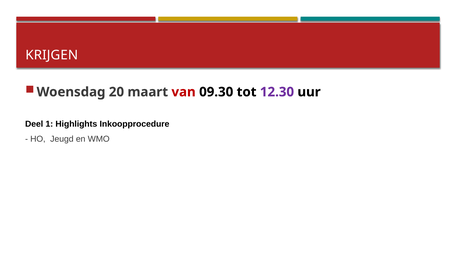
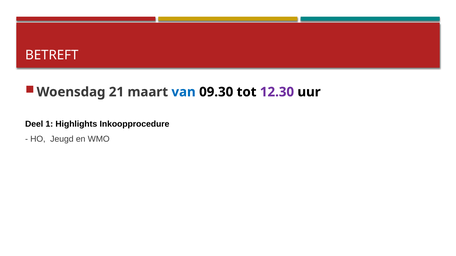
KRIJGEN: KRIJGEN -> BETREFT
20: 20 -> 21
van colour: red -> blue
